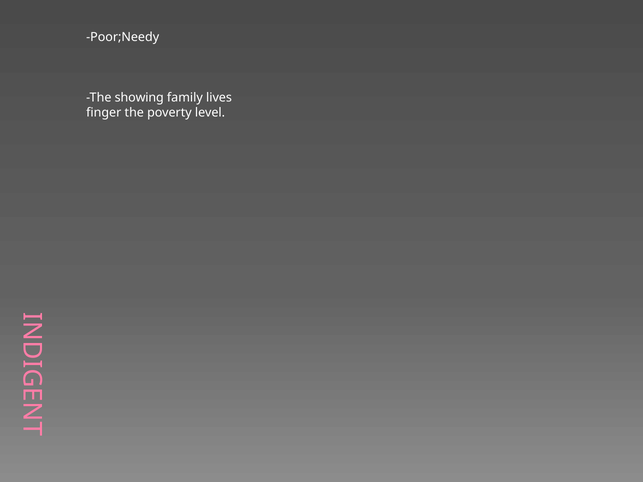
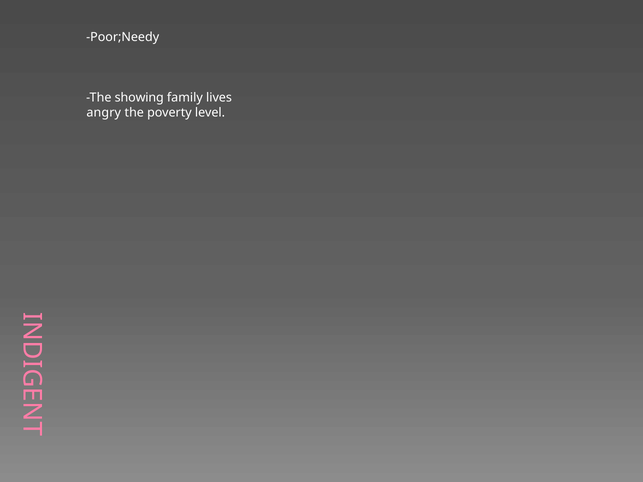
finger: finger -> angry
